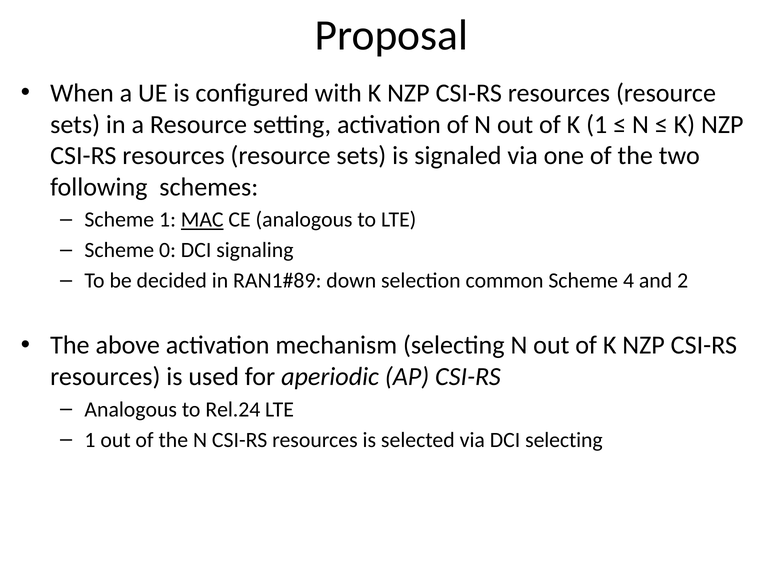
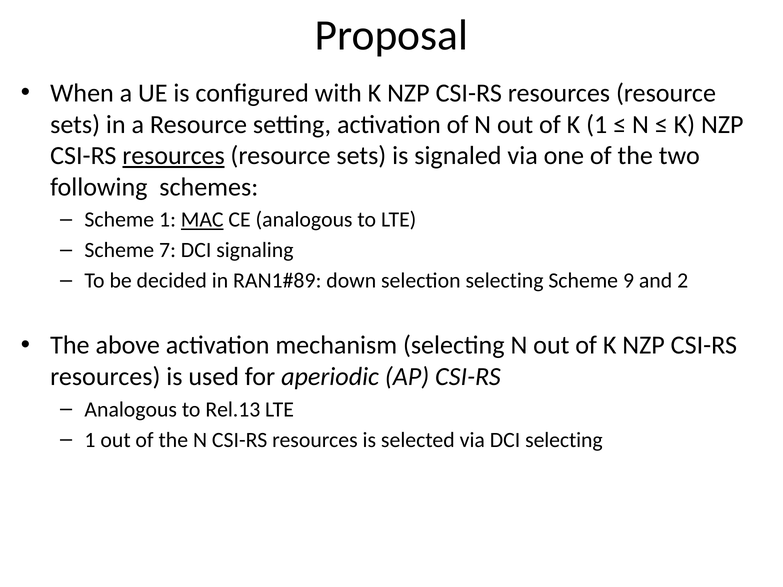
resources at (174, 156) underline: none -> present
0: 0 -> 7
selection common: common -> selecting
4: 4 -> 9
Rel.24: Rel.24 -> Rel.13
